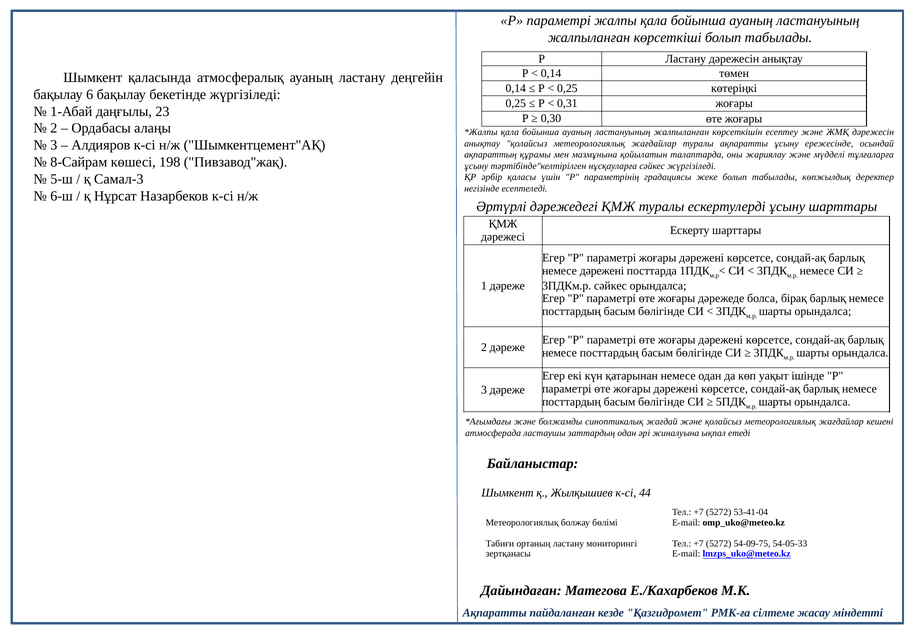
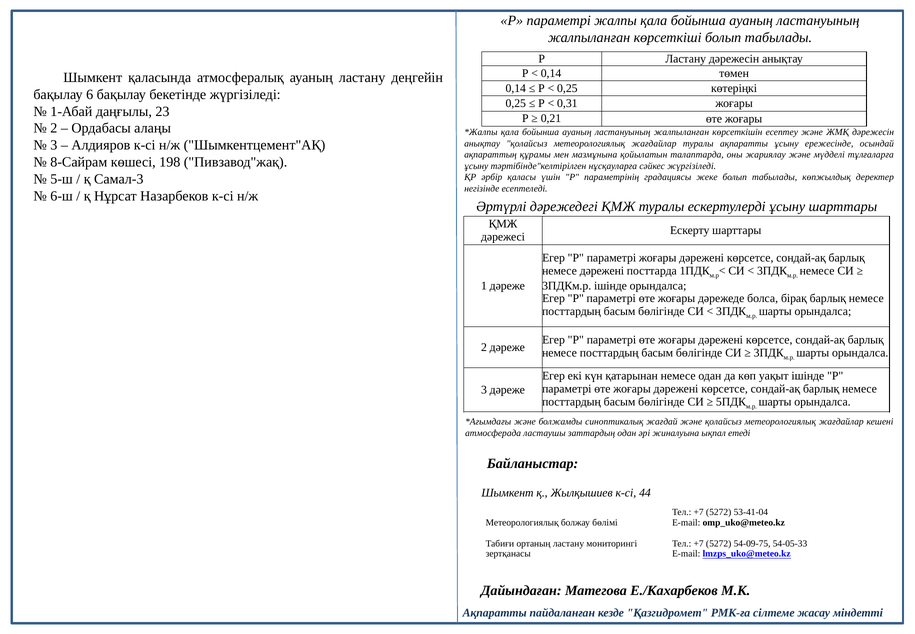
0,30: 0,30 -> 0,21
3ПДКм.р сәйкес: сәйкес -> ішінде
